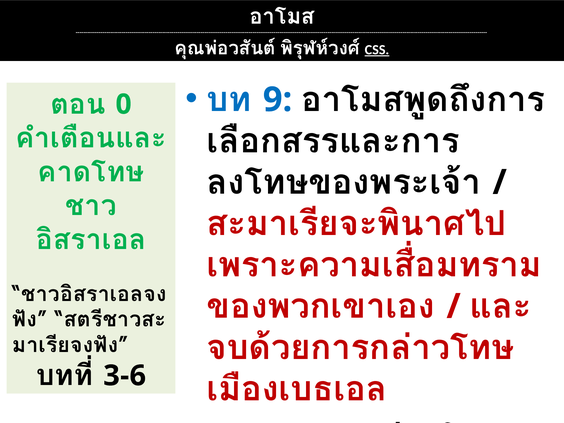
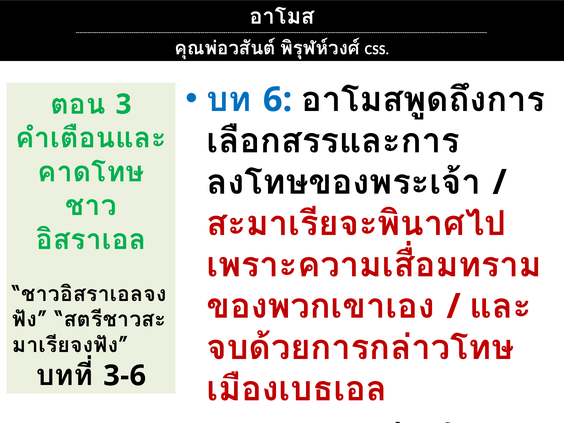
CSS underline: present -> none
9: 9 -> 6
0: 0 -> 3
